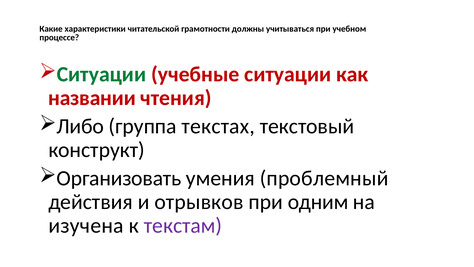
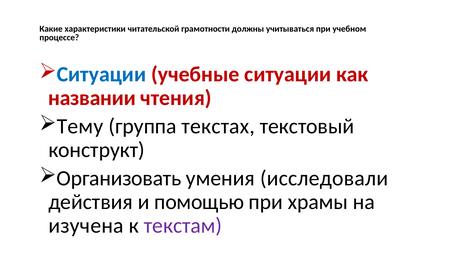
Ситуации at (101, 74) colour: green -> blue
Либо: Либо -> Тему
проблемный: проблемный -> исследовали
отрывков: отрывков -> помощью
одним: одним -> храмы
